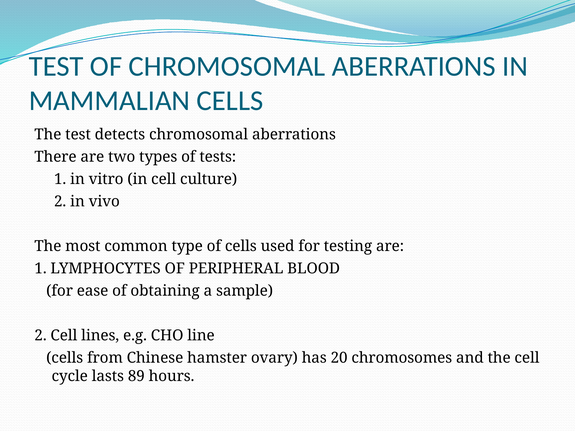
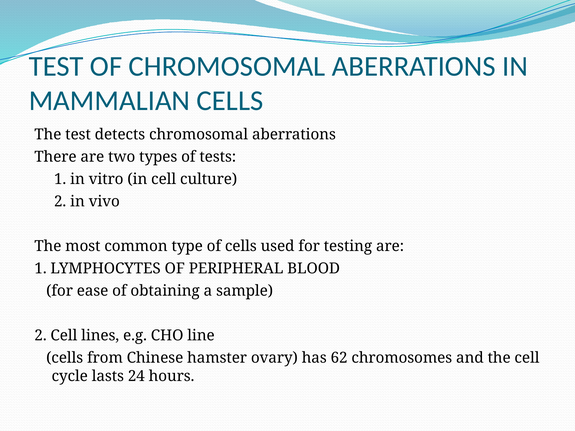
20: 20 -> 62
89: 89 -> 24
